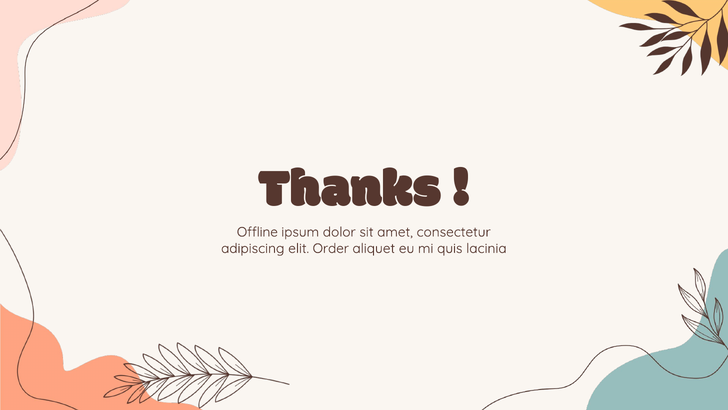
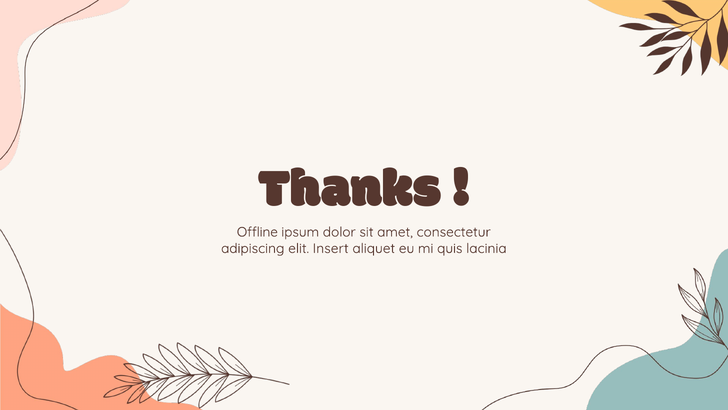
Order: Order -> Insert
